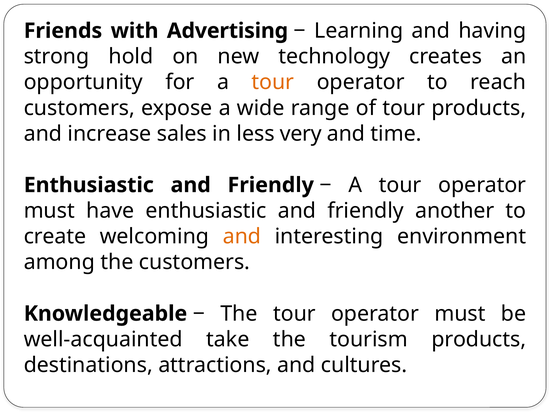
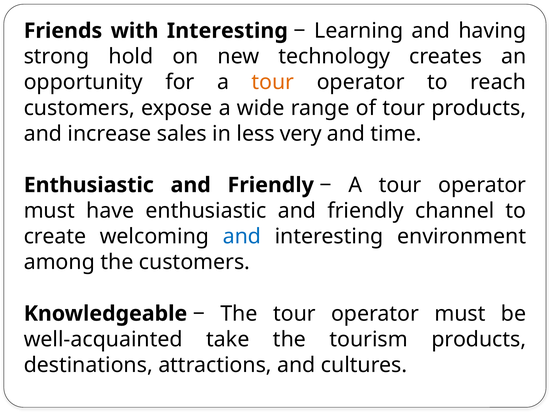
with Advertising: Advertising -> Interesting
another: another -> channel
and at (242, 236) colour: orange -> blue
